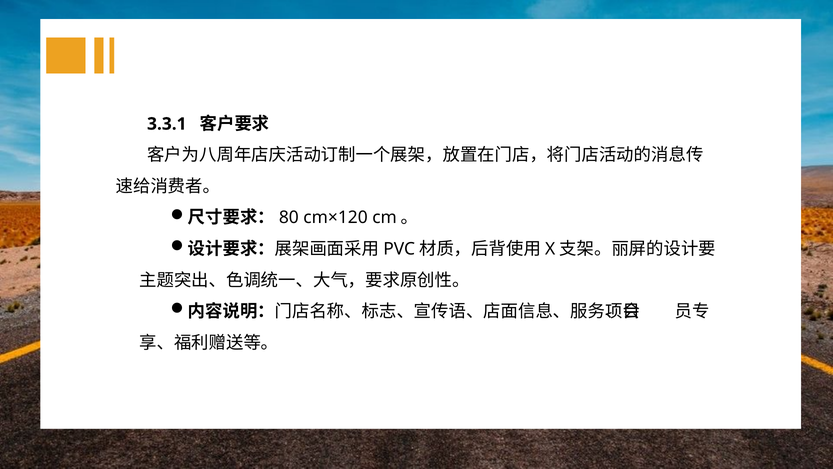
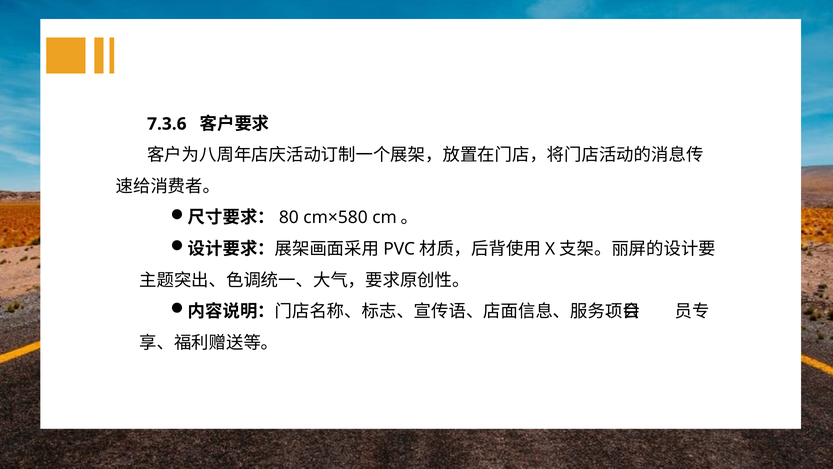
3.3.1: 3.3.1 -> 7.3.6
cm×120: cm×120 -> cm×580
